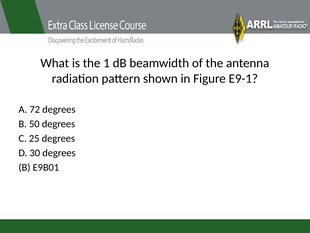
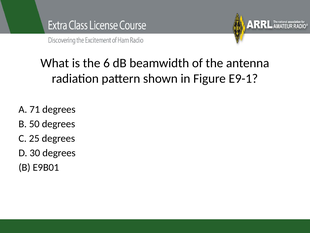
1: 1 -> 6
72: 72 -> 71
